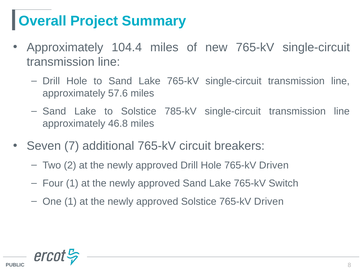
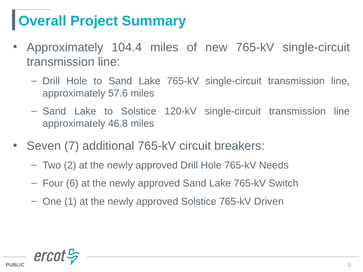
785-kV: 785-kV -> 120-kV
Hole 765-kV Driven: Driven -> Needs
Four 1: 1 -> 6
